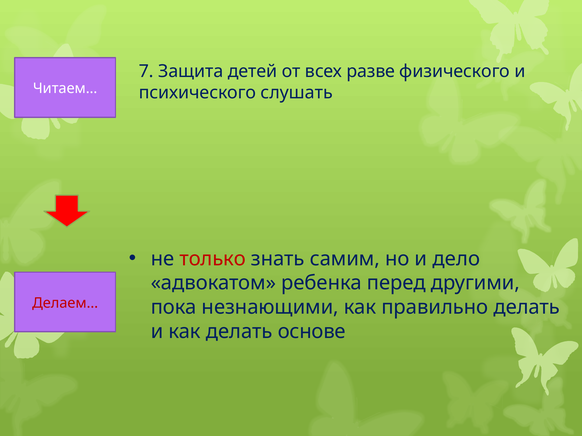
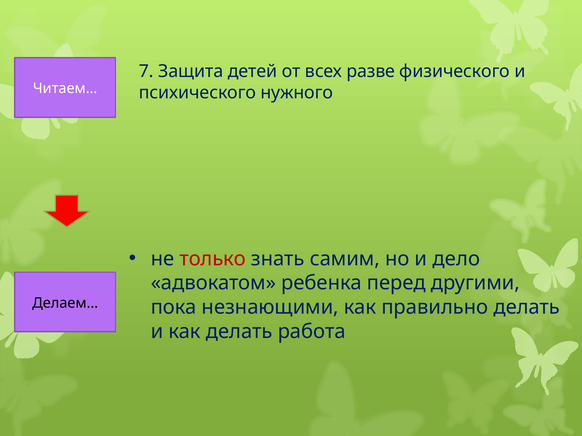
слушать: слушать -> нужного
Делаем… colour: red -> black
основе: основе -> работа
